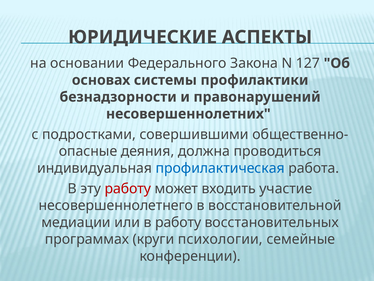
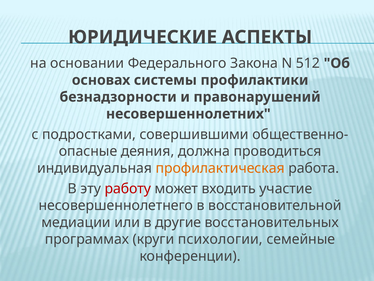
127: 127 -> 512
профилактическая colour: blue -> orange
в работу: работу -> другие
